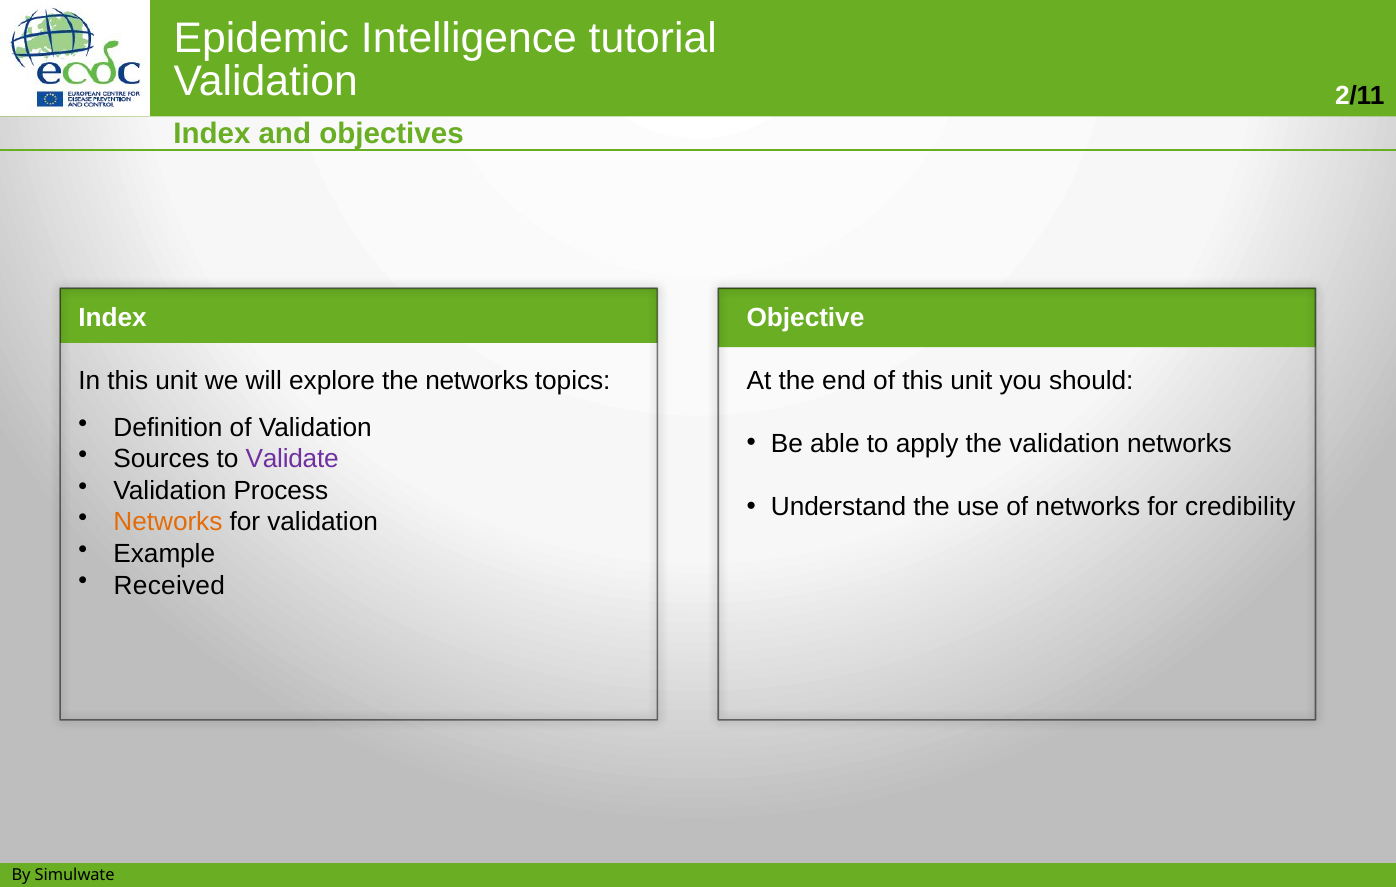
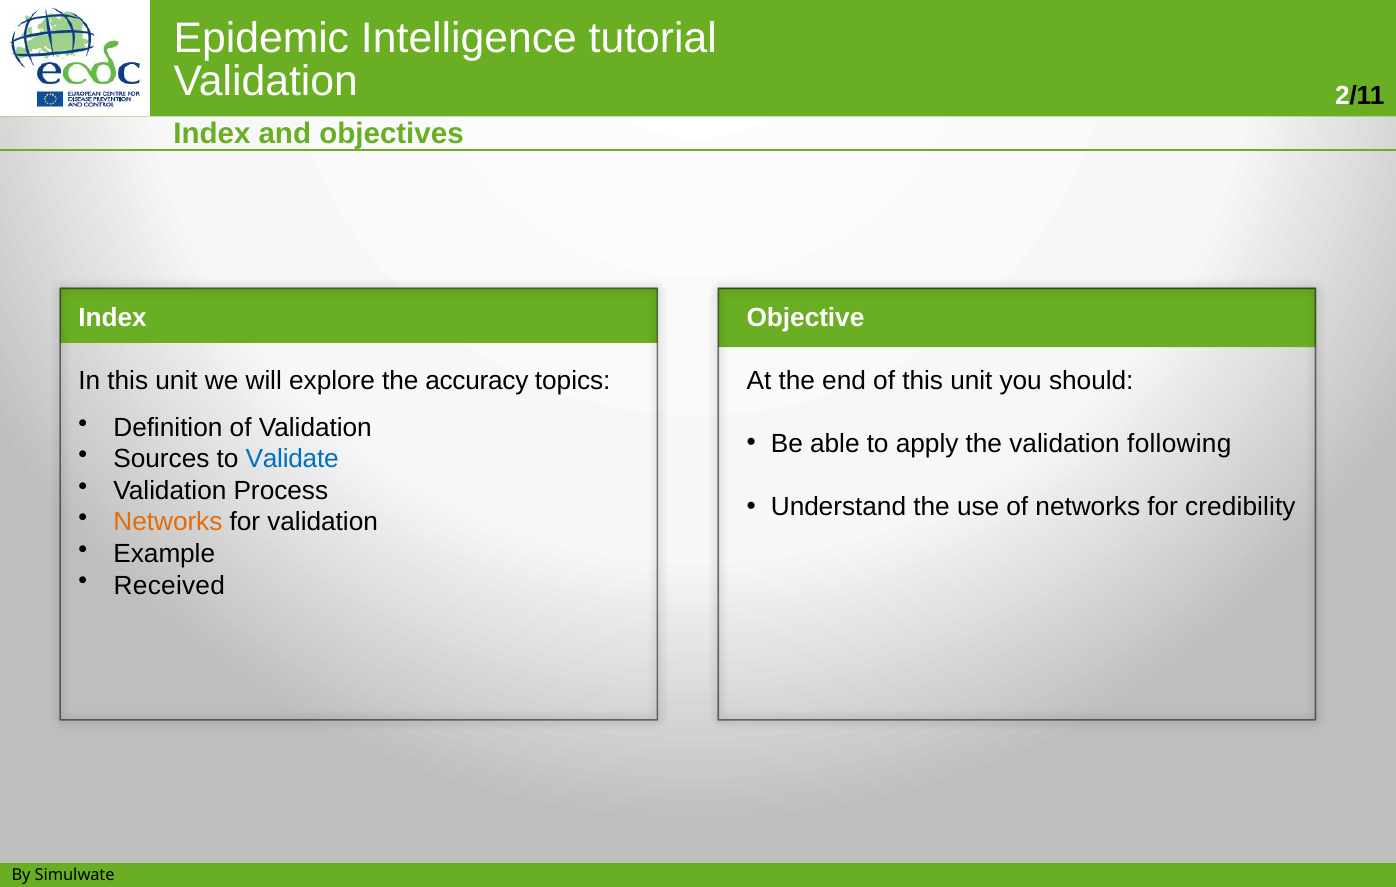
the networks: networks -> accuracy
validation networks: networks -> following
Validate colour: purple -> blue
